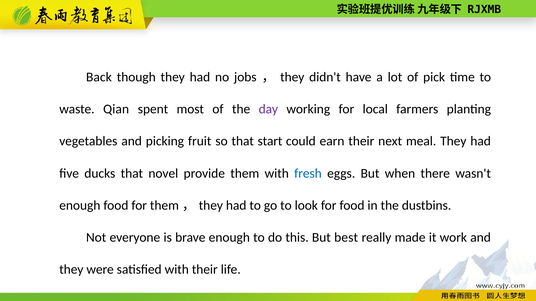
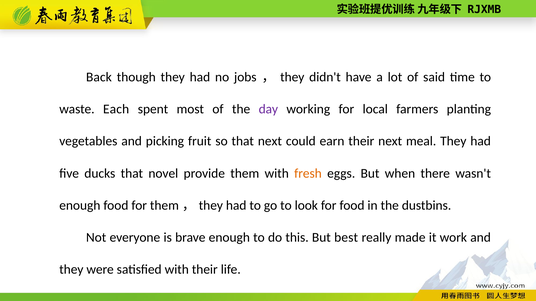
pick: pick -> said
Qian: Qian -> Each
that start: start -> next
fresh colour: blue -> orange
